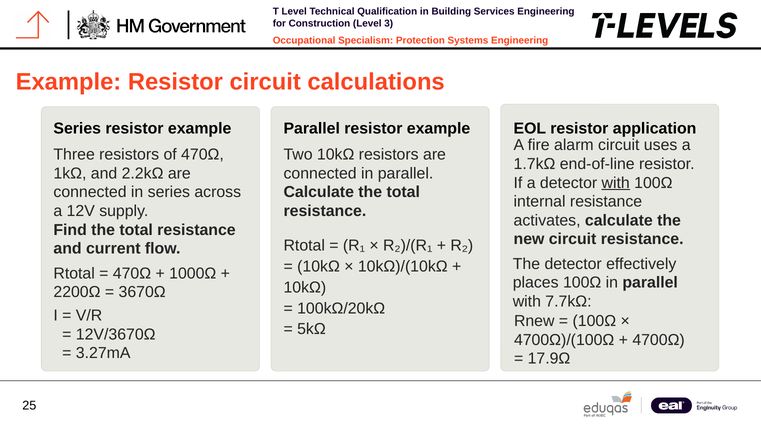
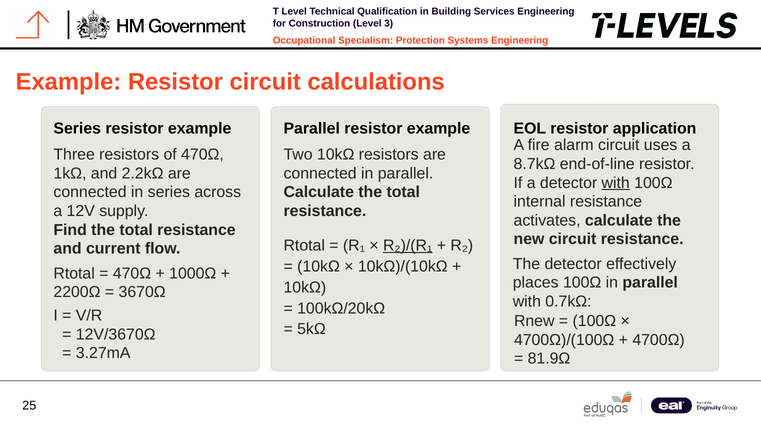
1.7kΩ: 1.7kΩ -> 8.7kΩ
R₂)/(R₁ underline: none -> present
7.7kΩ: 7.7kΩ -> 0.7kΩ
17.9Ω: 17.9Ω -> 81.9Ω
